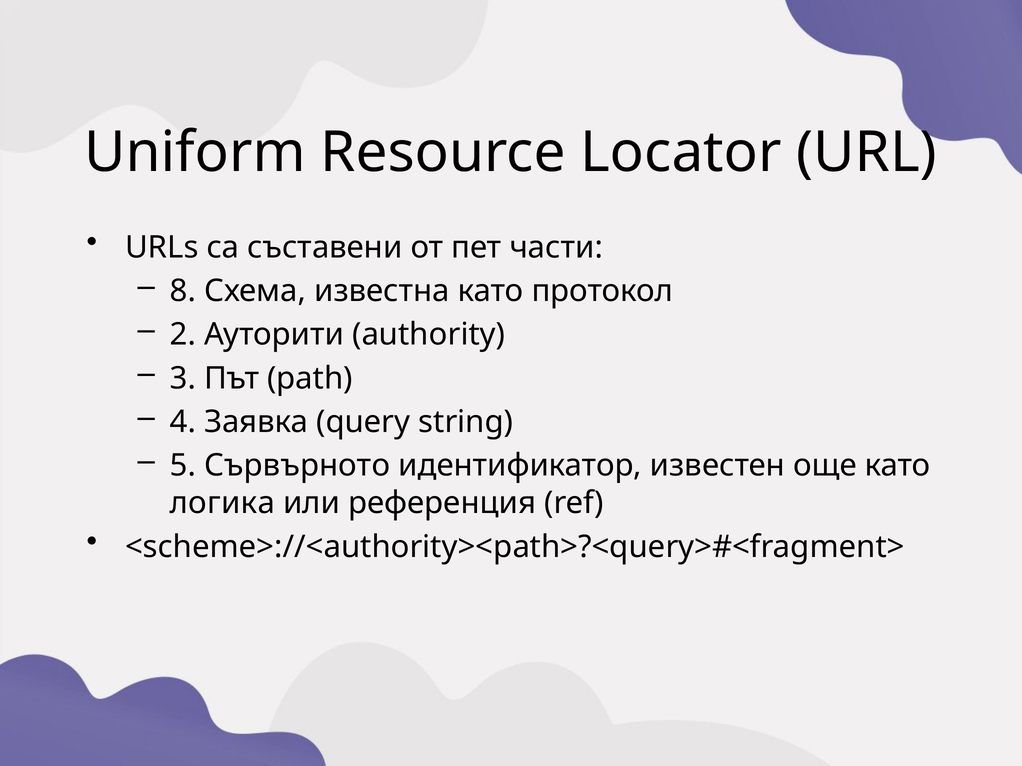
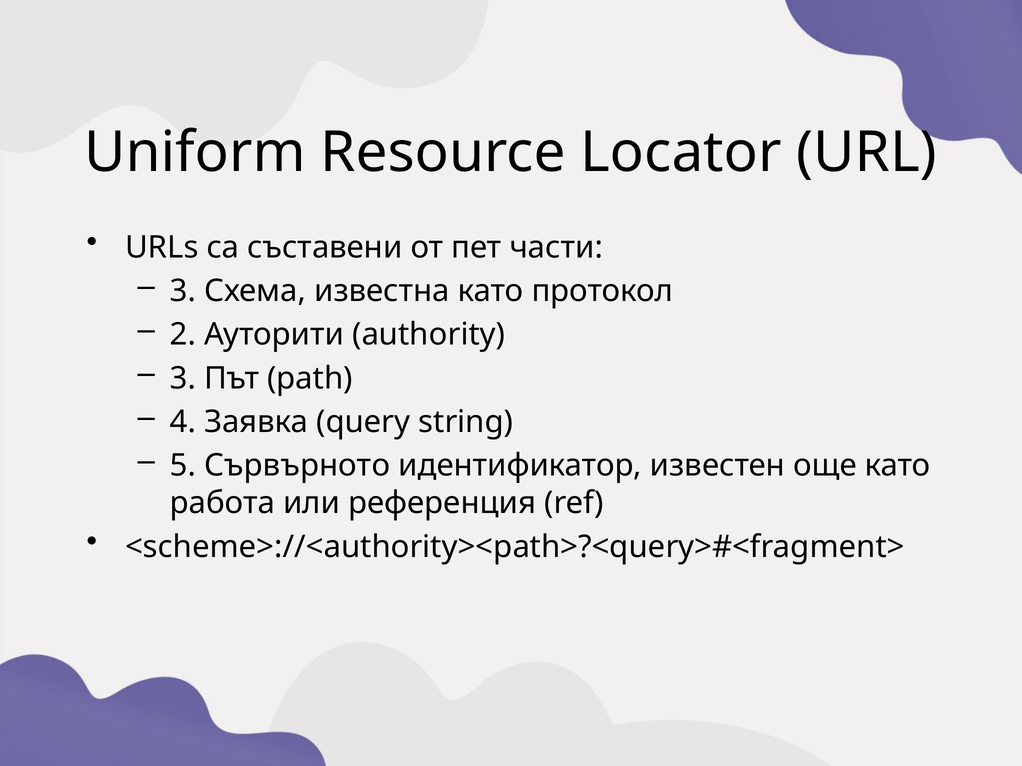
8 at (183, 291): 8 -> 3
логика: логика -> работа
